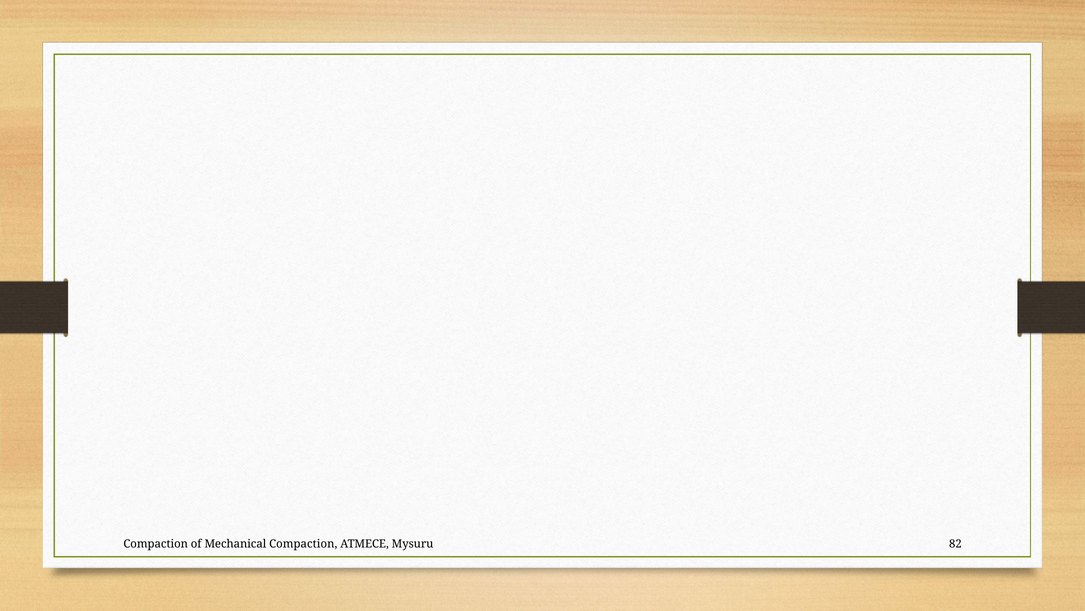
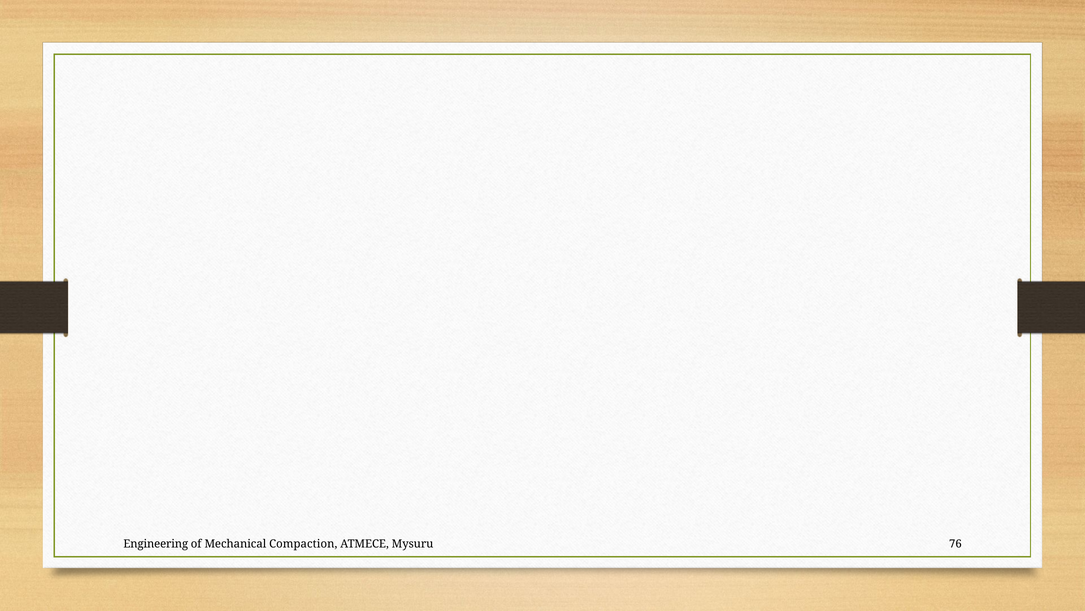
Compaction at (156, 544): Compaction -> Engineering
82: 82 -> 76
